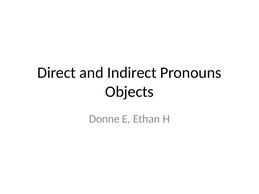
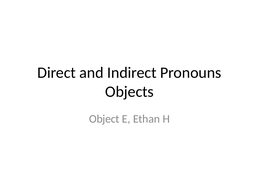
Donne: Donne -> Object
